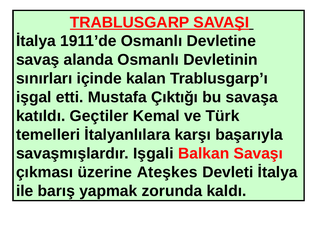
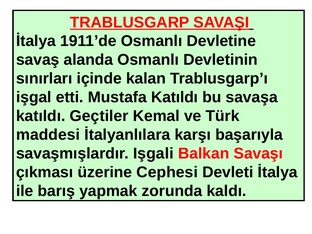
Mustafa Çıktığı: Çıktığı -> Katıldı
temelleri: temelleri -> maddesi
Ateşkes: Ateşkes -> Cephesi
